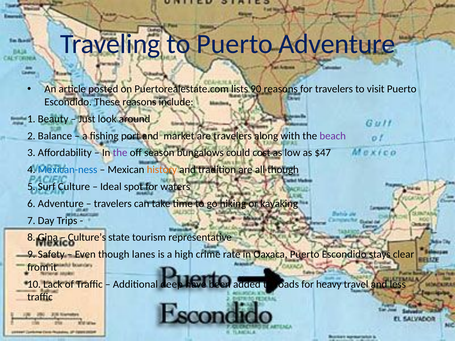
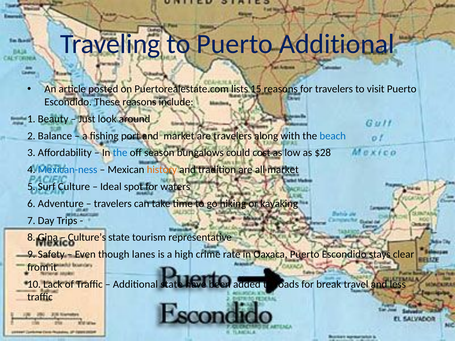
Puerto Adventure: Adventure -> Additional
90: 90 -> 15
beach colour: purple -> blue
the at (120, 153) colour: purple -> blue
$47: $47 -> $28
all though: though -> market
Additional deep: deep -> state
heavy: heavy -> break
